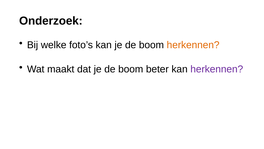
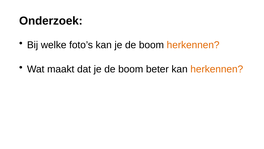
herkennen at (217, 69) colour: purple -> orange
